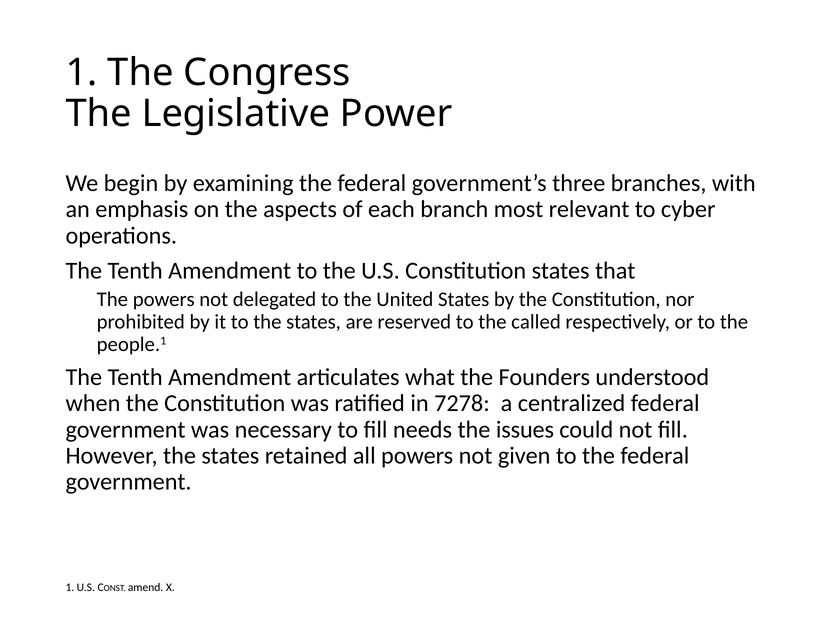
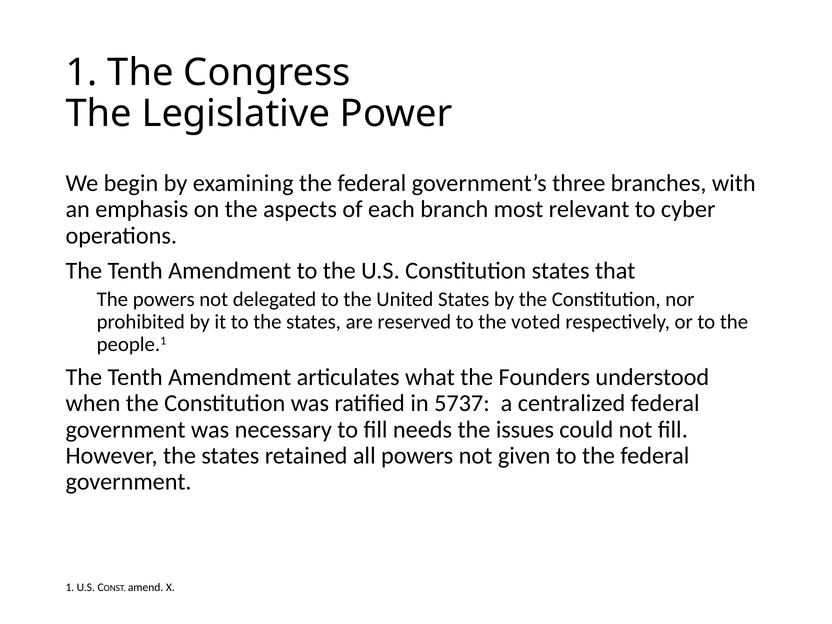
called: called -> voted
7278: 7278 -> 5737
